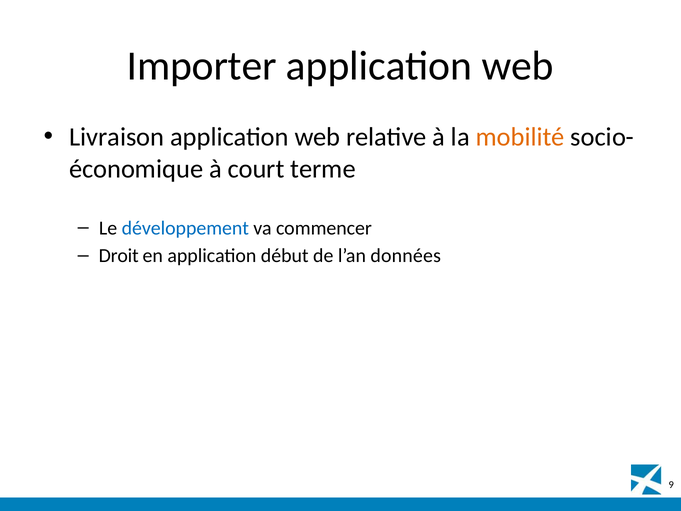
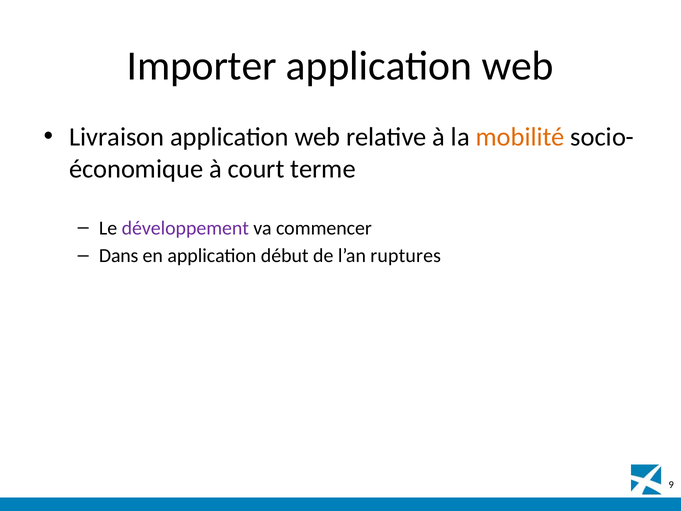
développement colour: blue -> purple
Droit: Droit -> Dans
données: données -> ruptures
